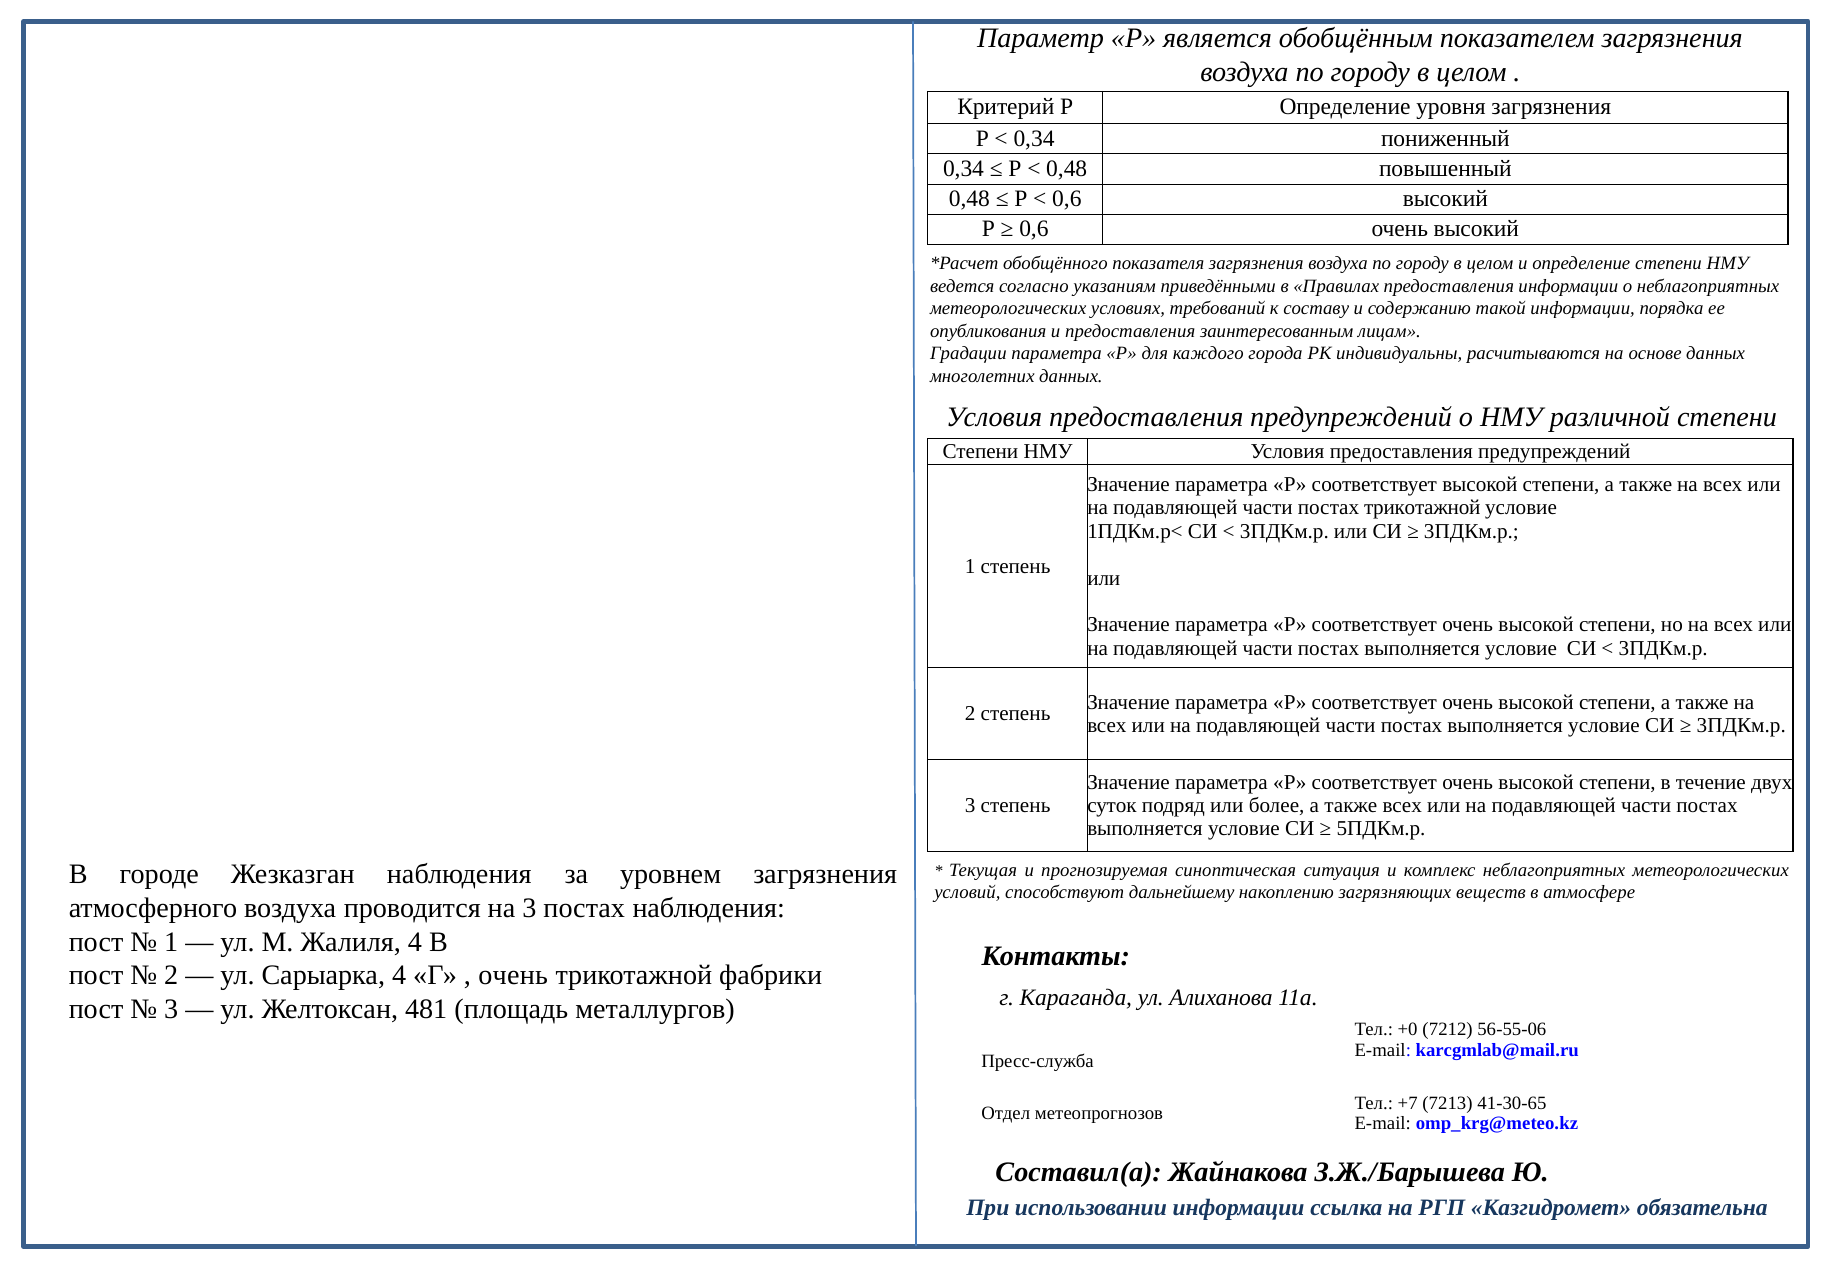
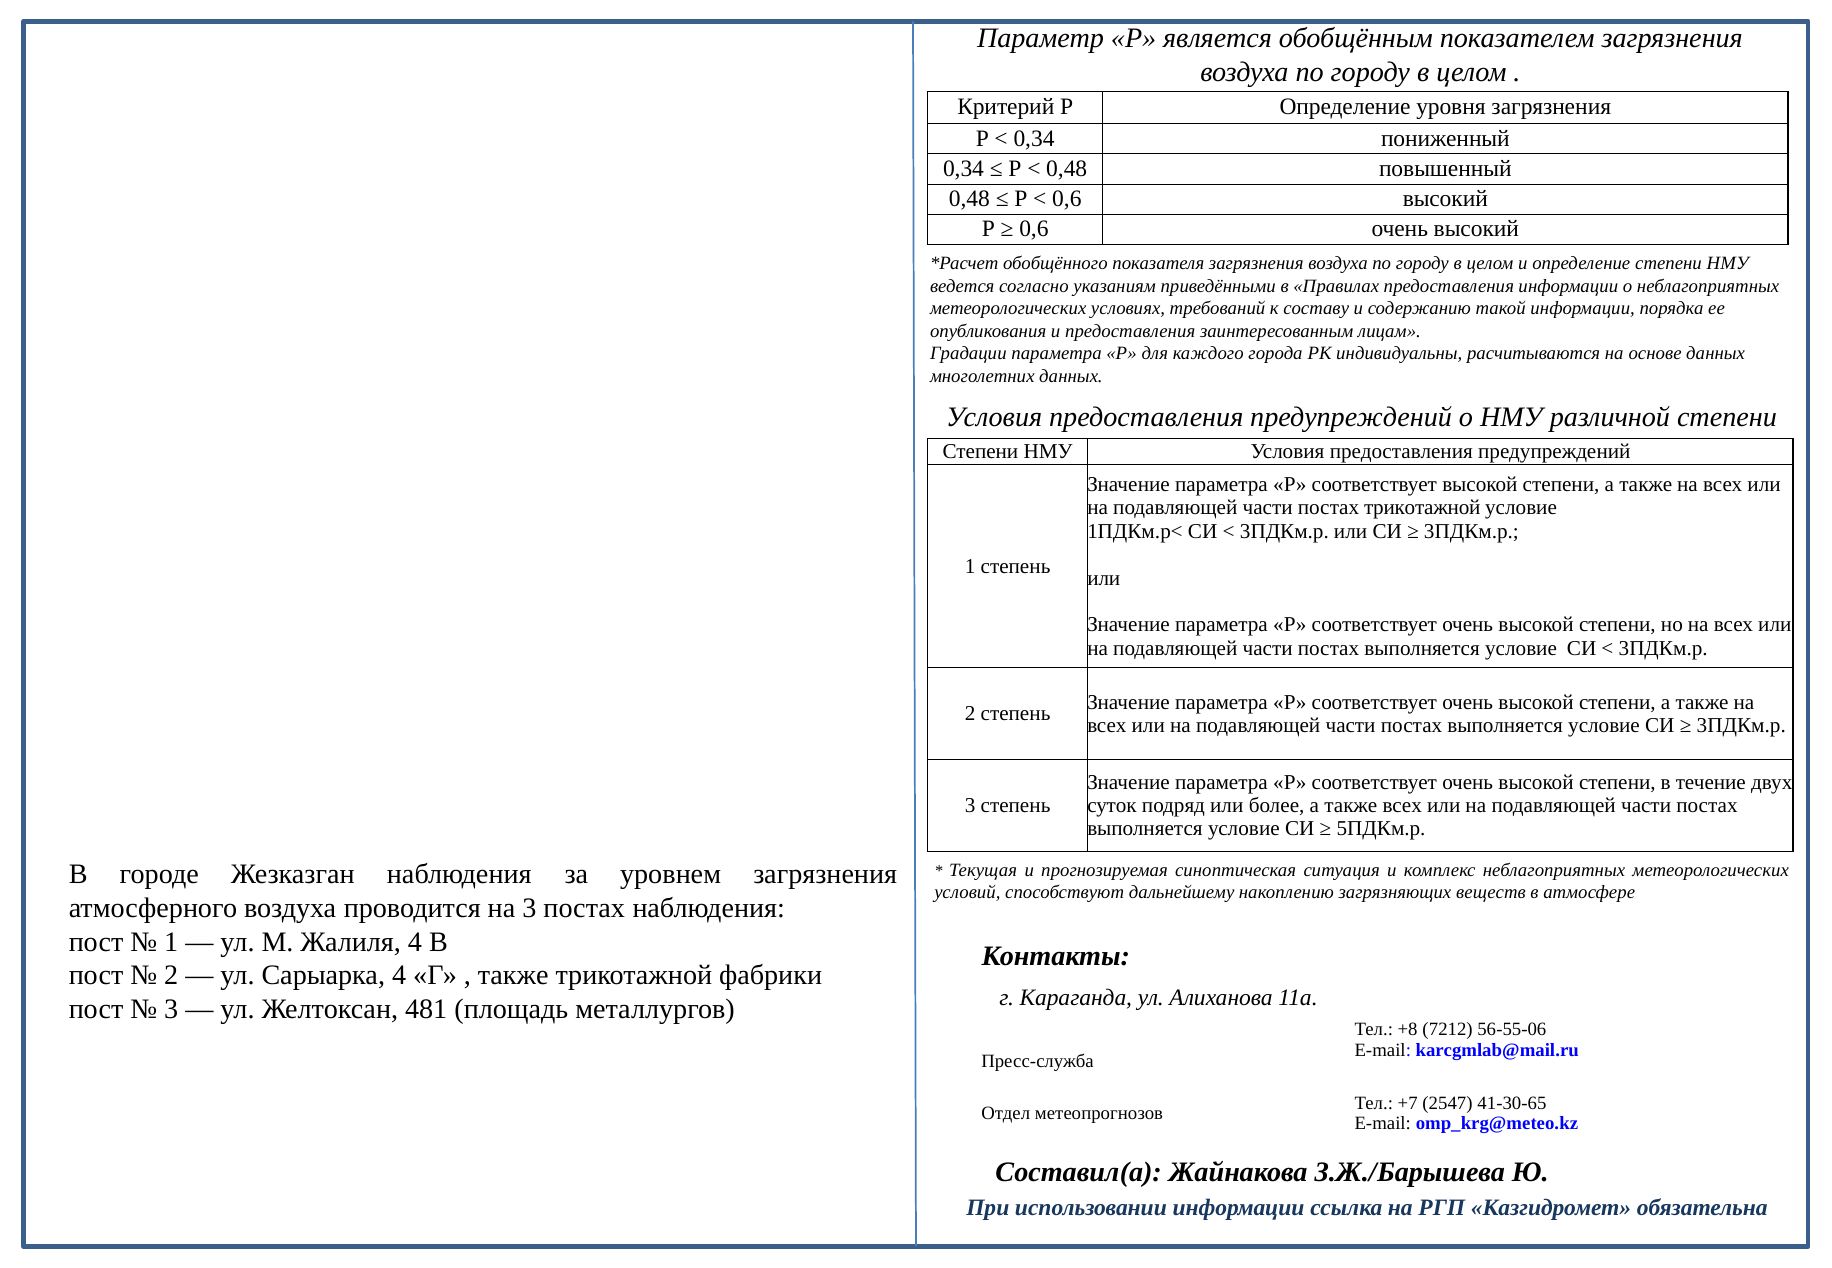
очень at (513, 976): очень -> также
+0: +0 -> +8
7213: 7213 -> 2547
